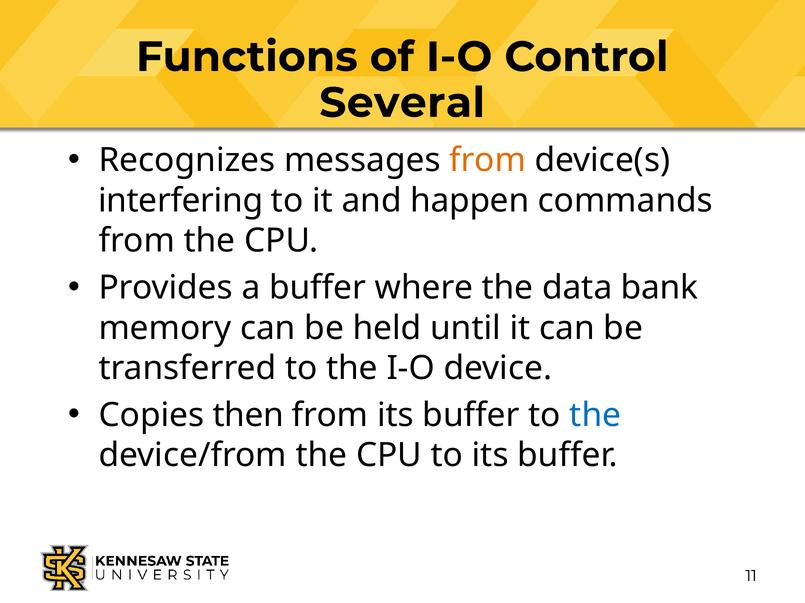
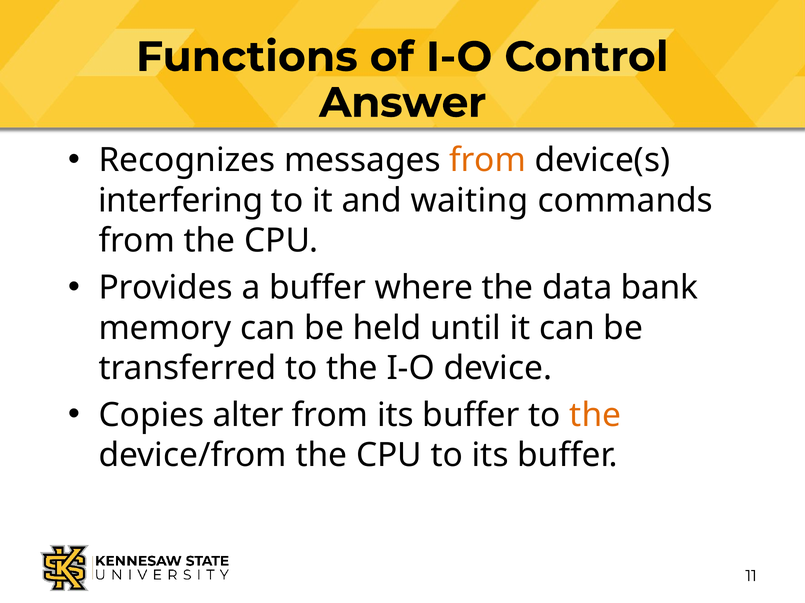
Several: Several -> Answer
happen: happen -> waiting
then: then -> alter
the at (595, 416) colour: blue -> orange
